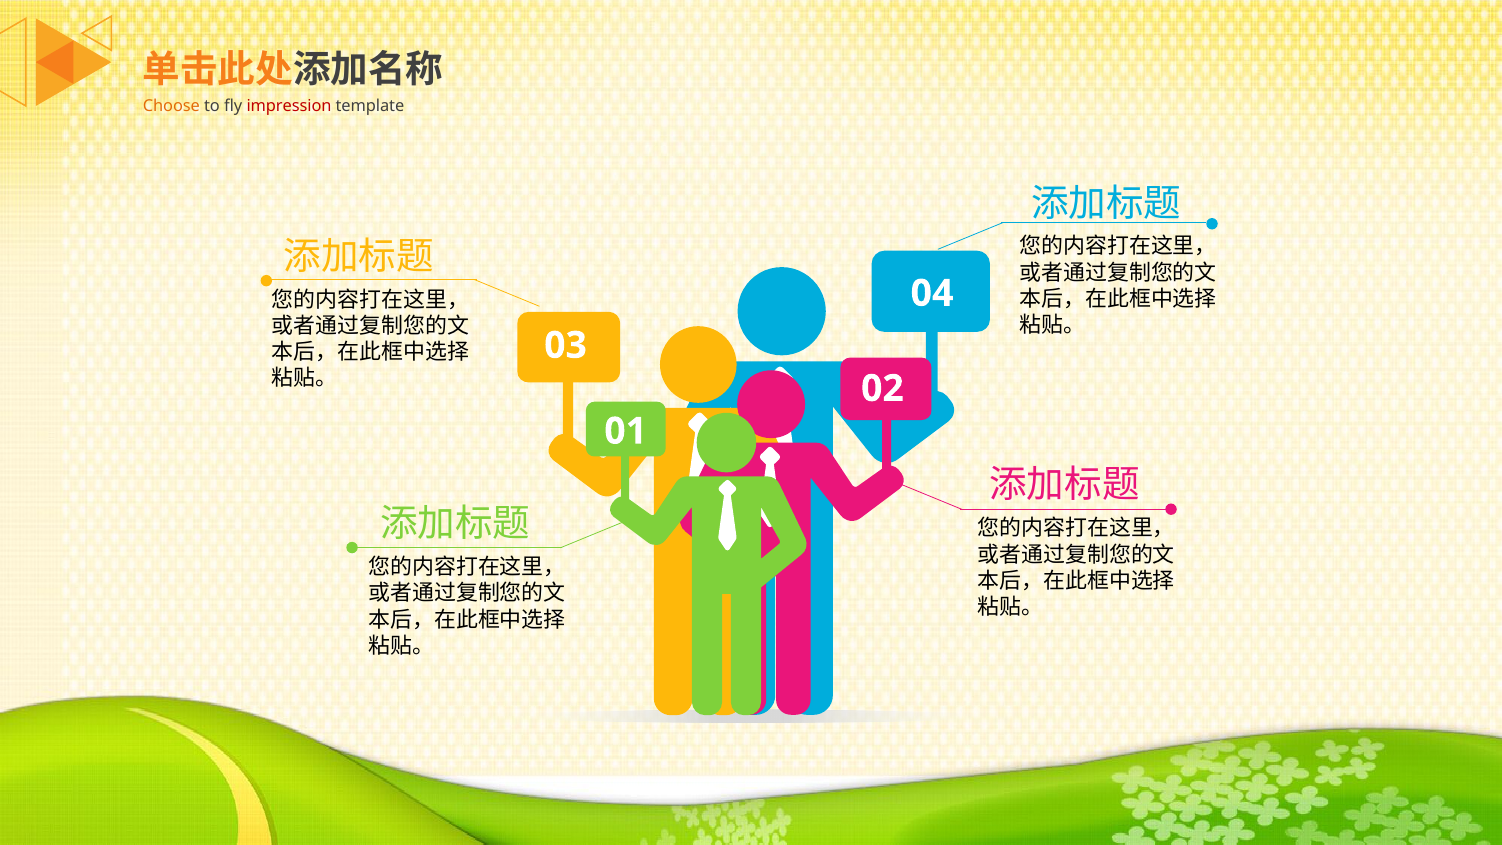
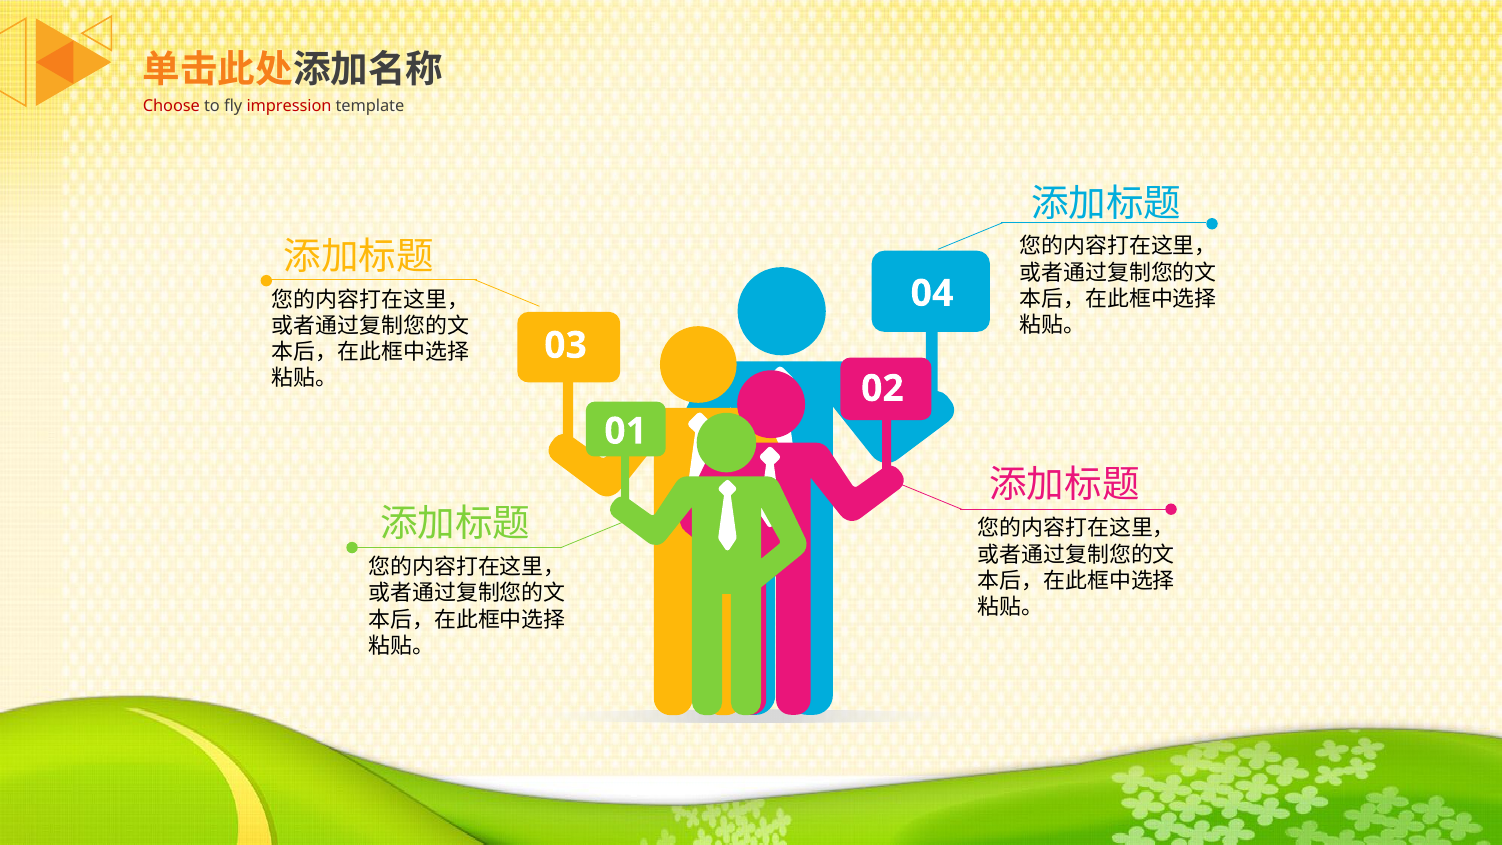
Choose colour: orange -> red
